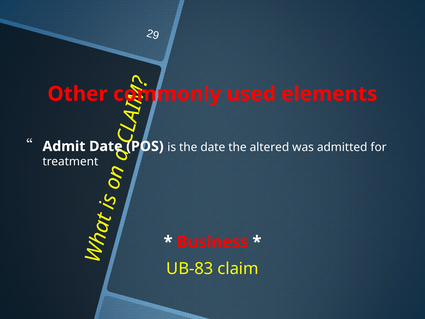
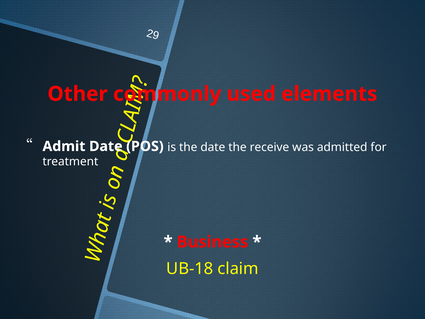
altered: altered -> receive
UB-83: UB-83 -> UB-18
